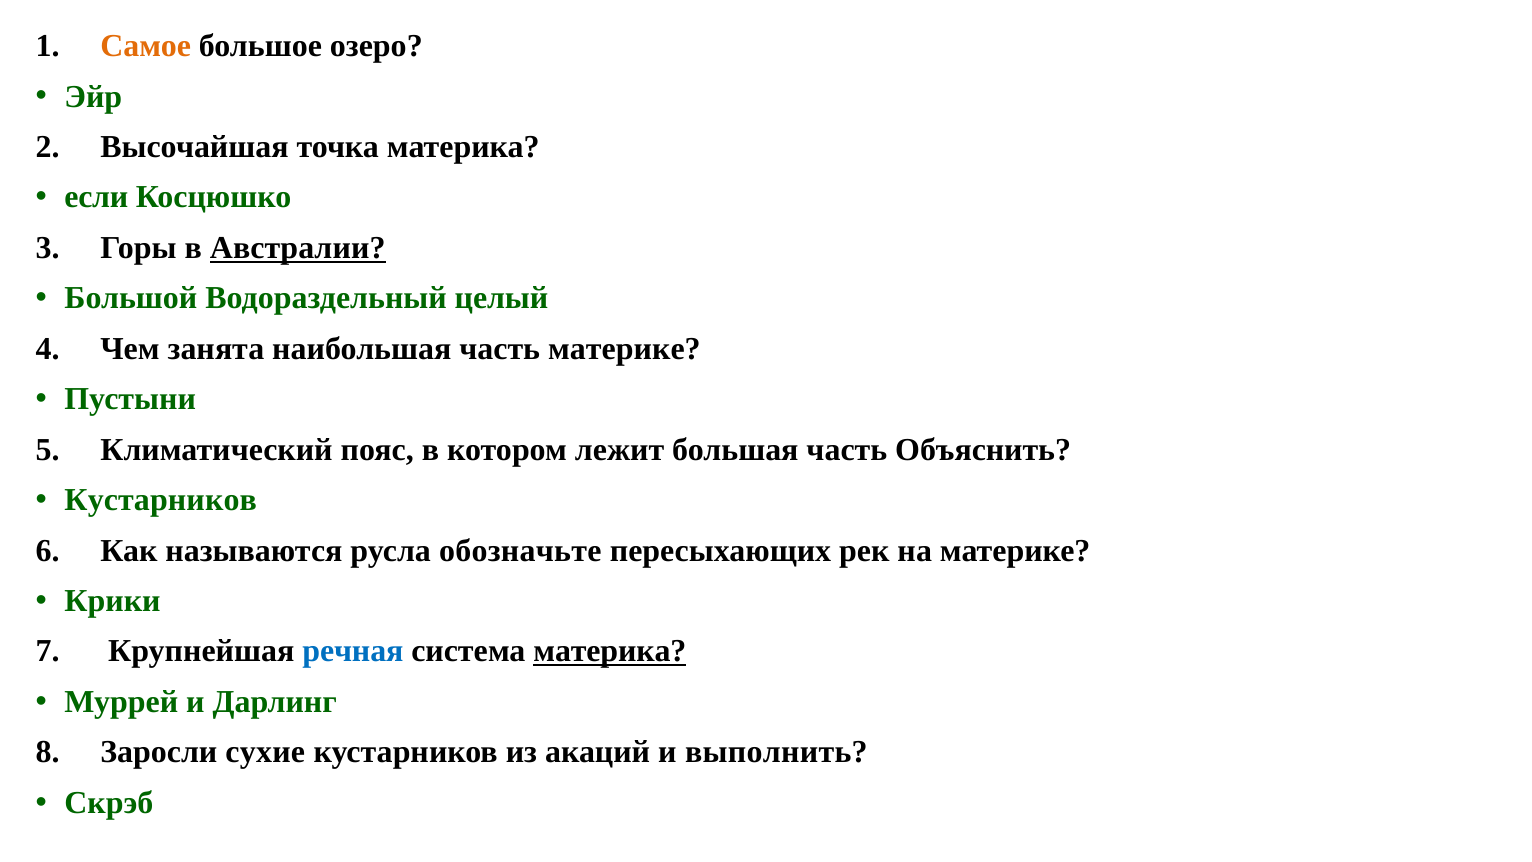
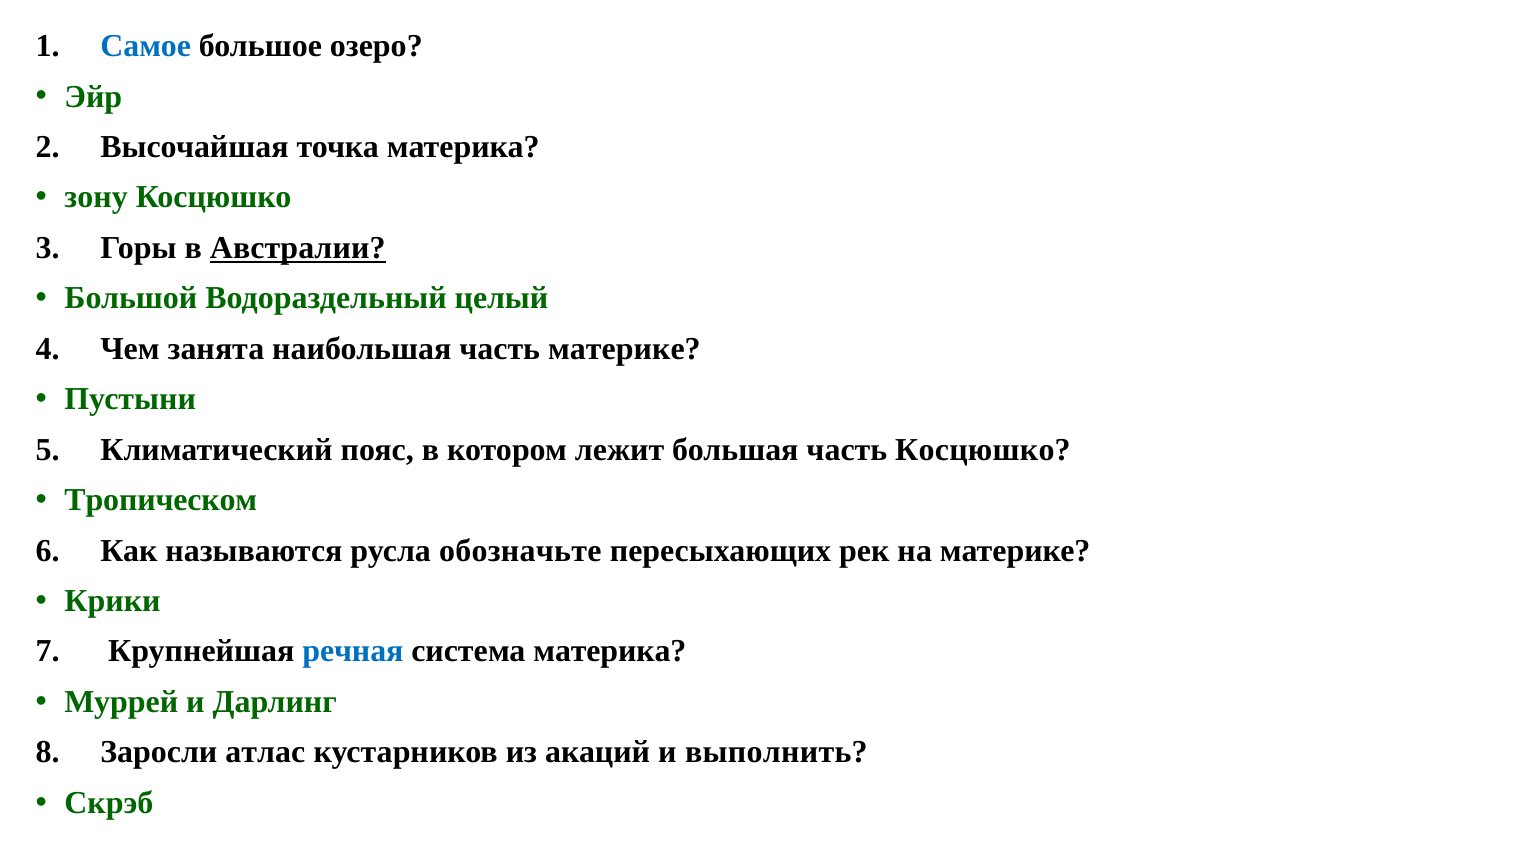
Самое colour: orange -> blue
если: если -> зону
часть Объяснить: Объяснить -> Косцюшко
Кустарников at (161, 500): Кустарников -> Тропическом
материка at (610, 651) underline: present -> none
сухие: сухие -> атлас
